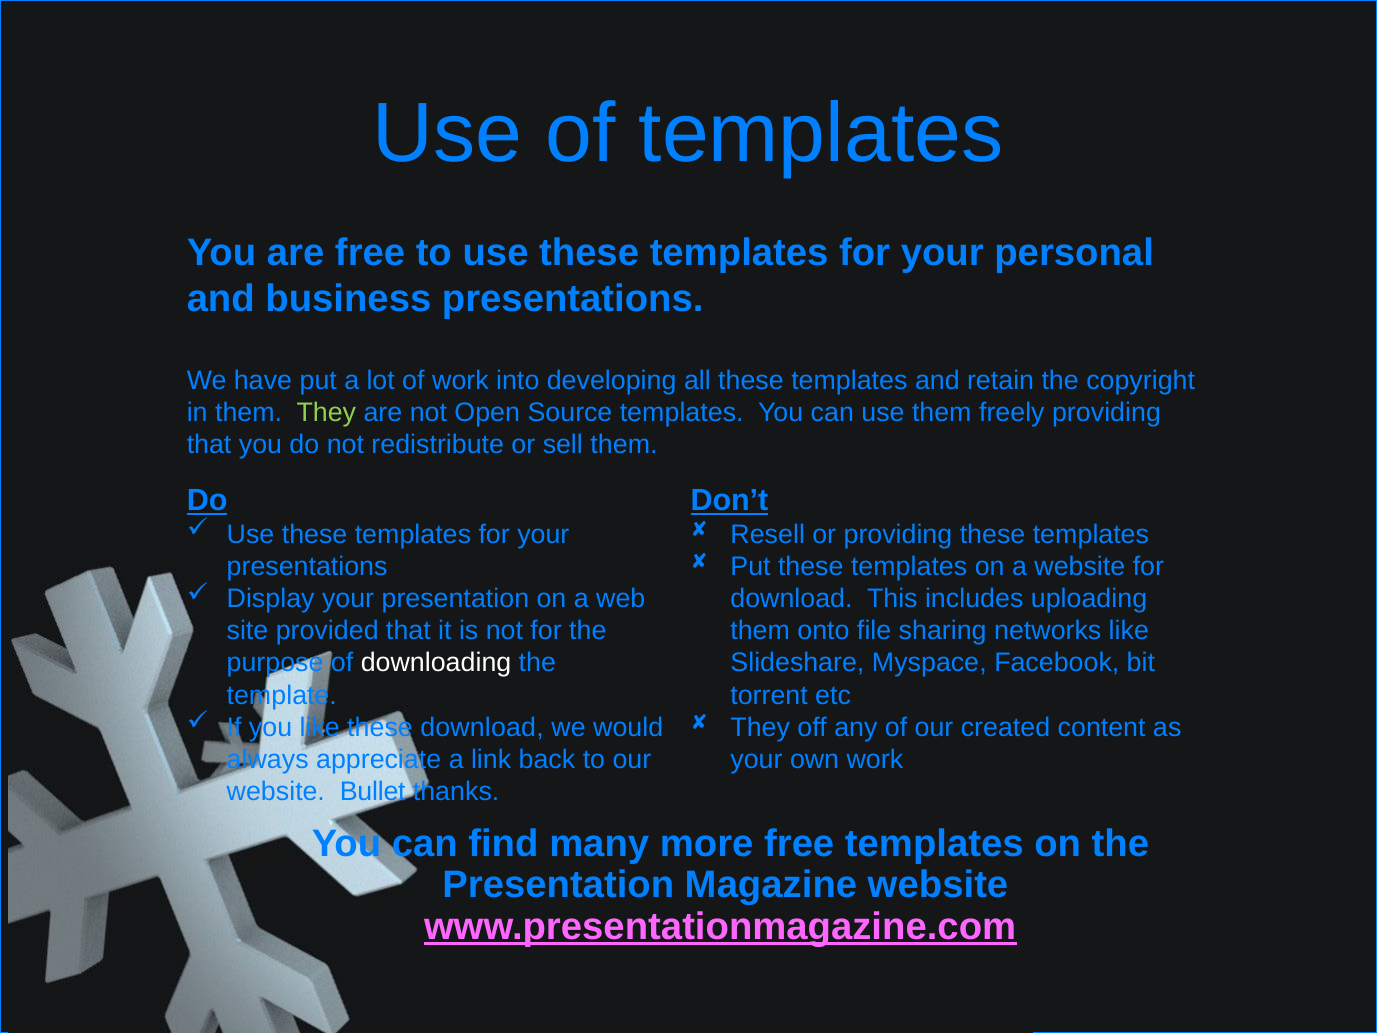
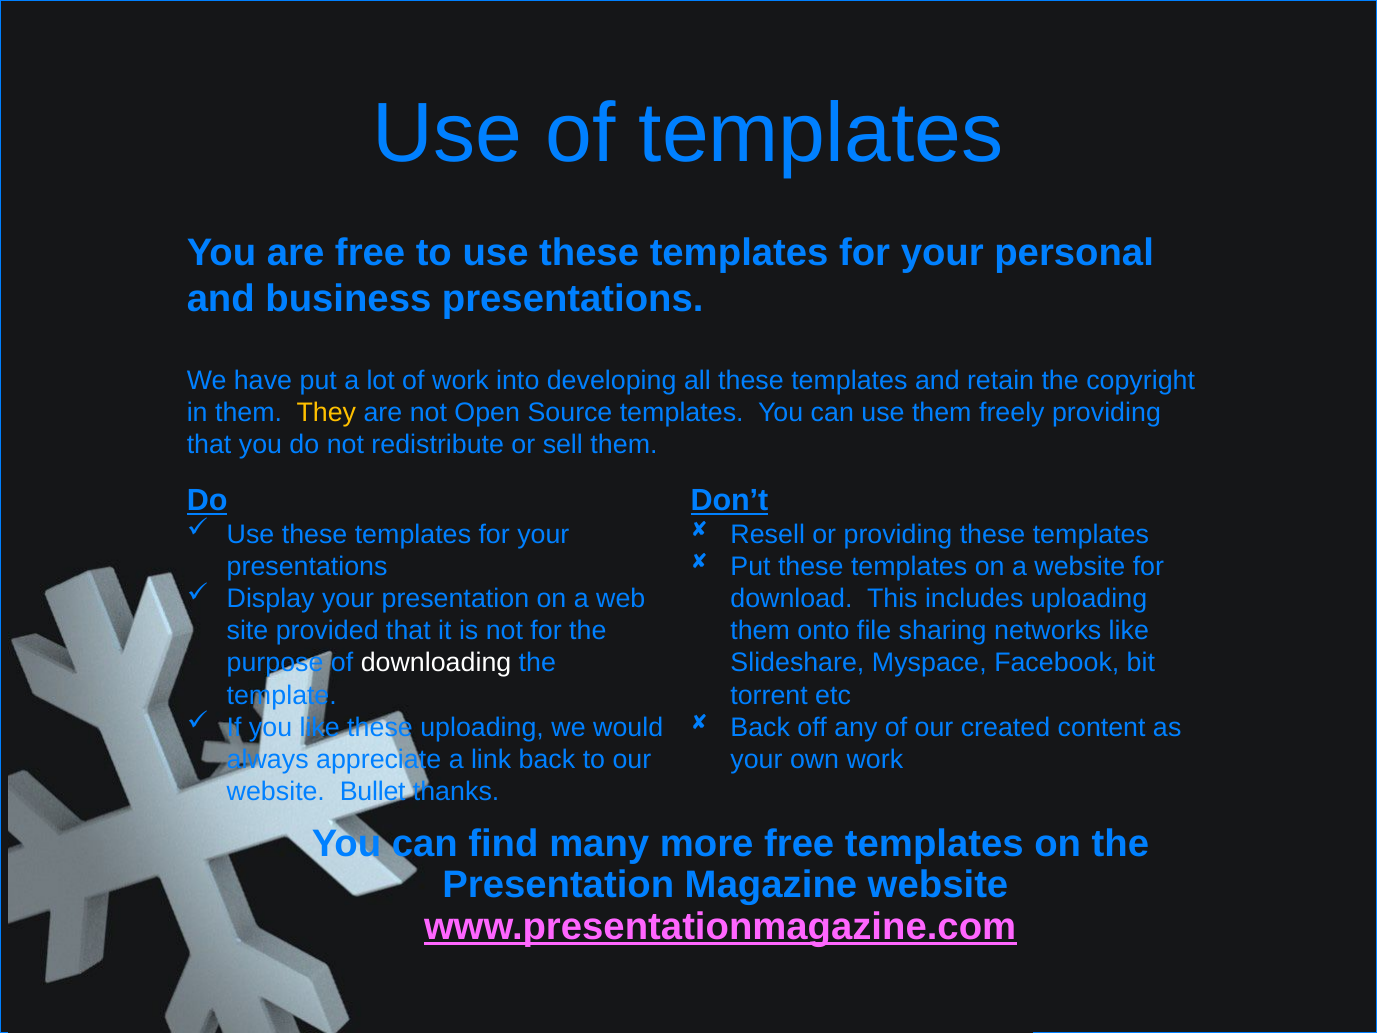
They at (326, 412) colour: light green -> yellow
these download: download -> uploading
They at (760, 727): They -> Back
